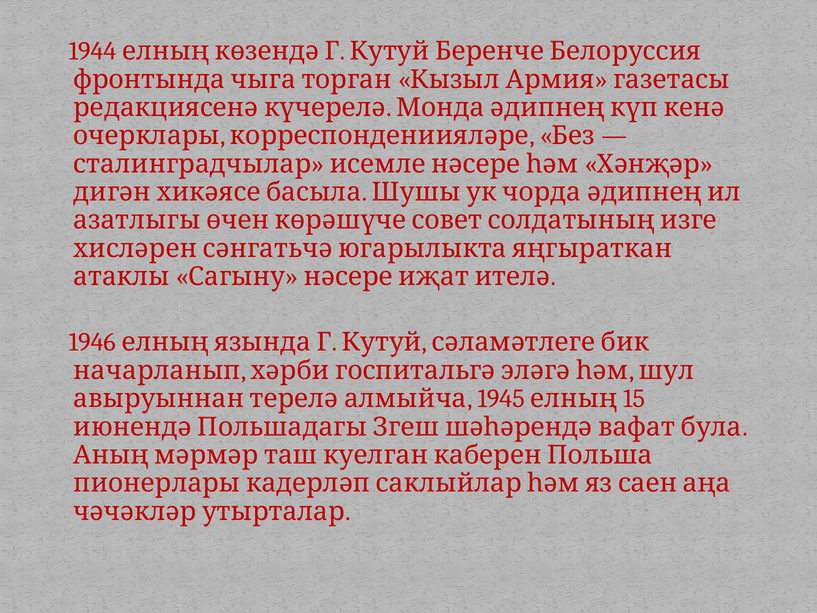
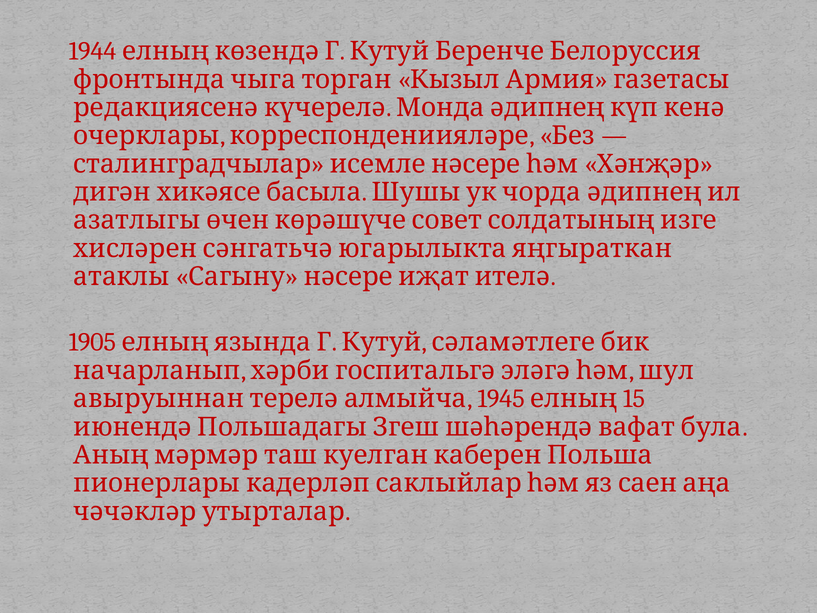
1946: 1946 -> 1905
